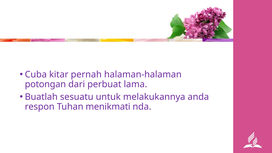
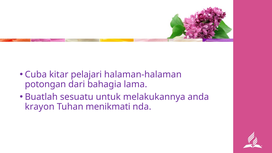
pernah: pernah -> pelajari
perbuat: perbuat -> bahagia
respon: respon -> krayon
